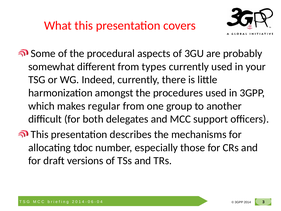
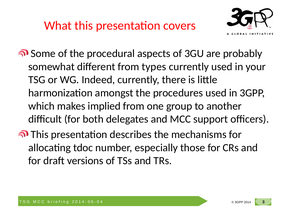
regular: regular -> implied
